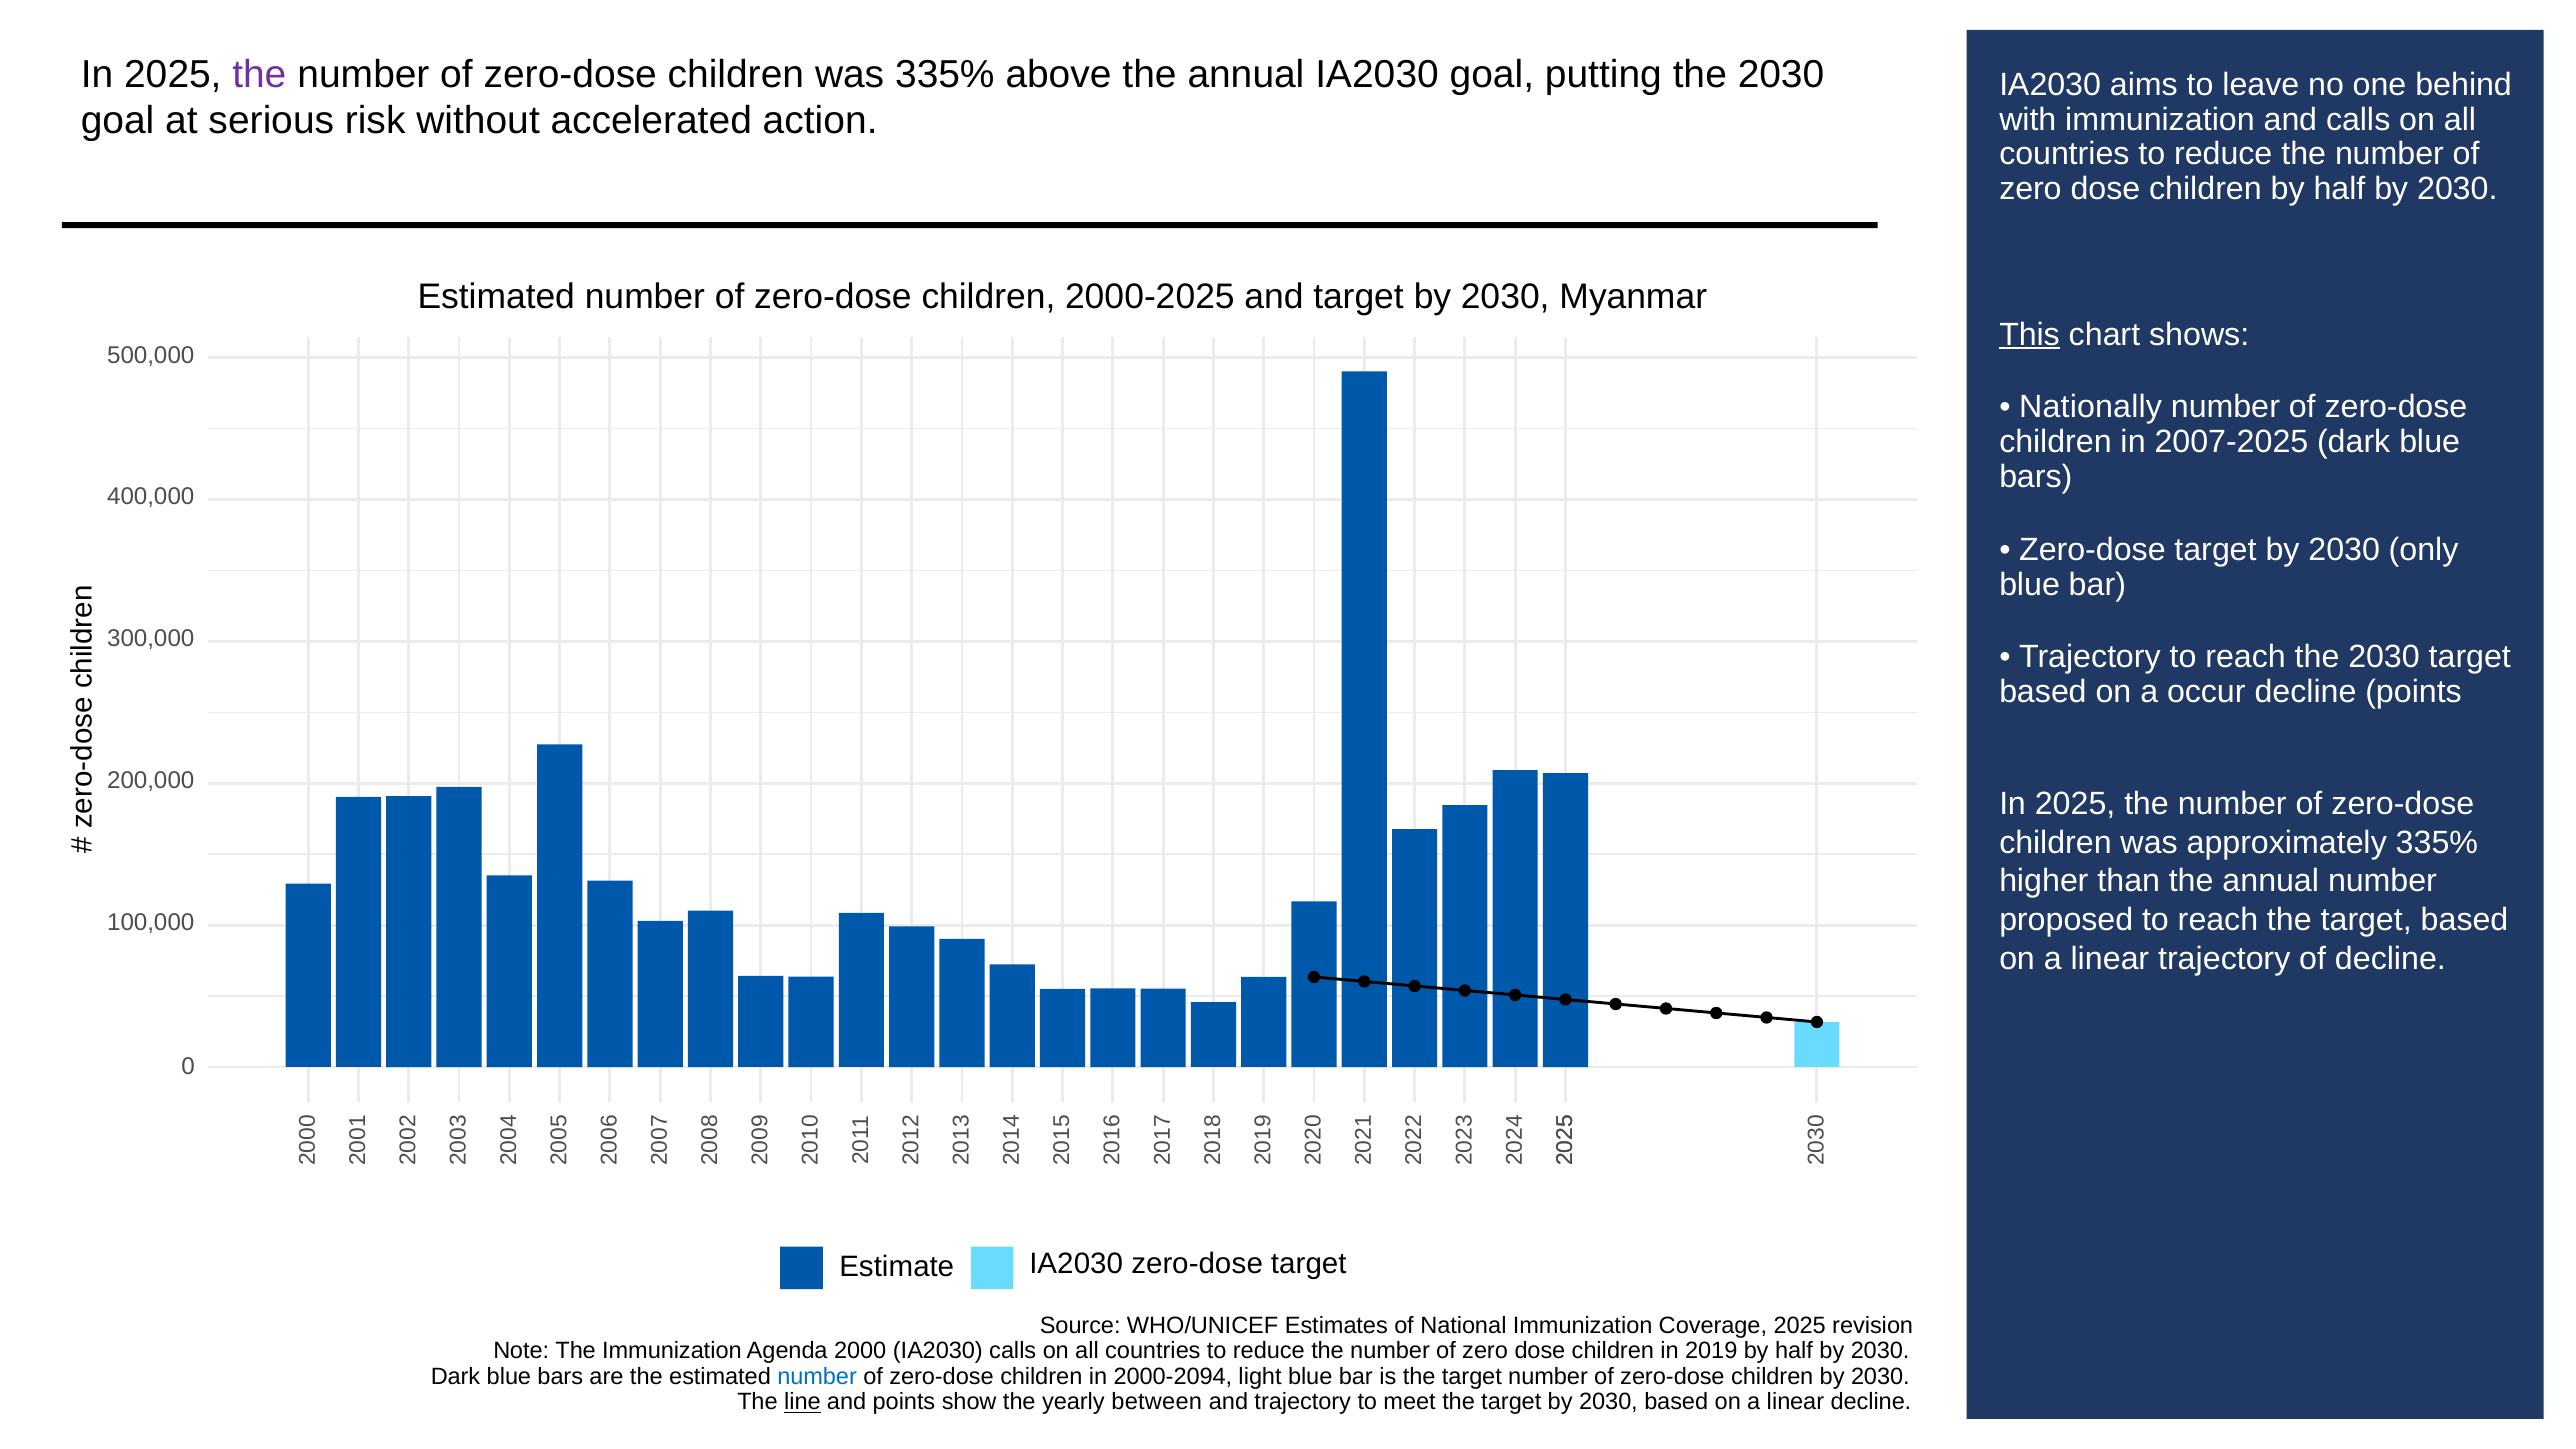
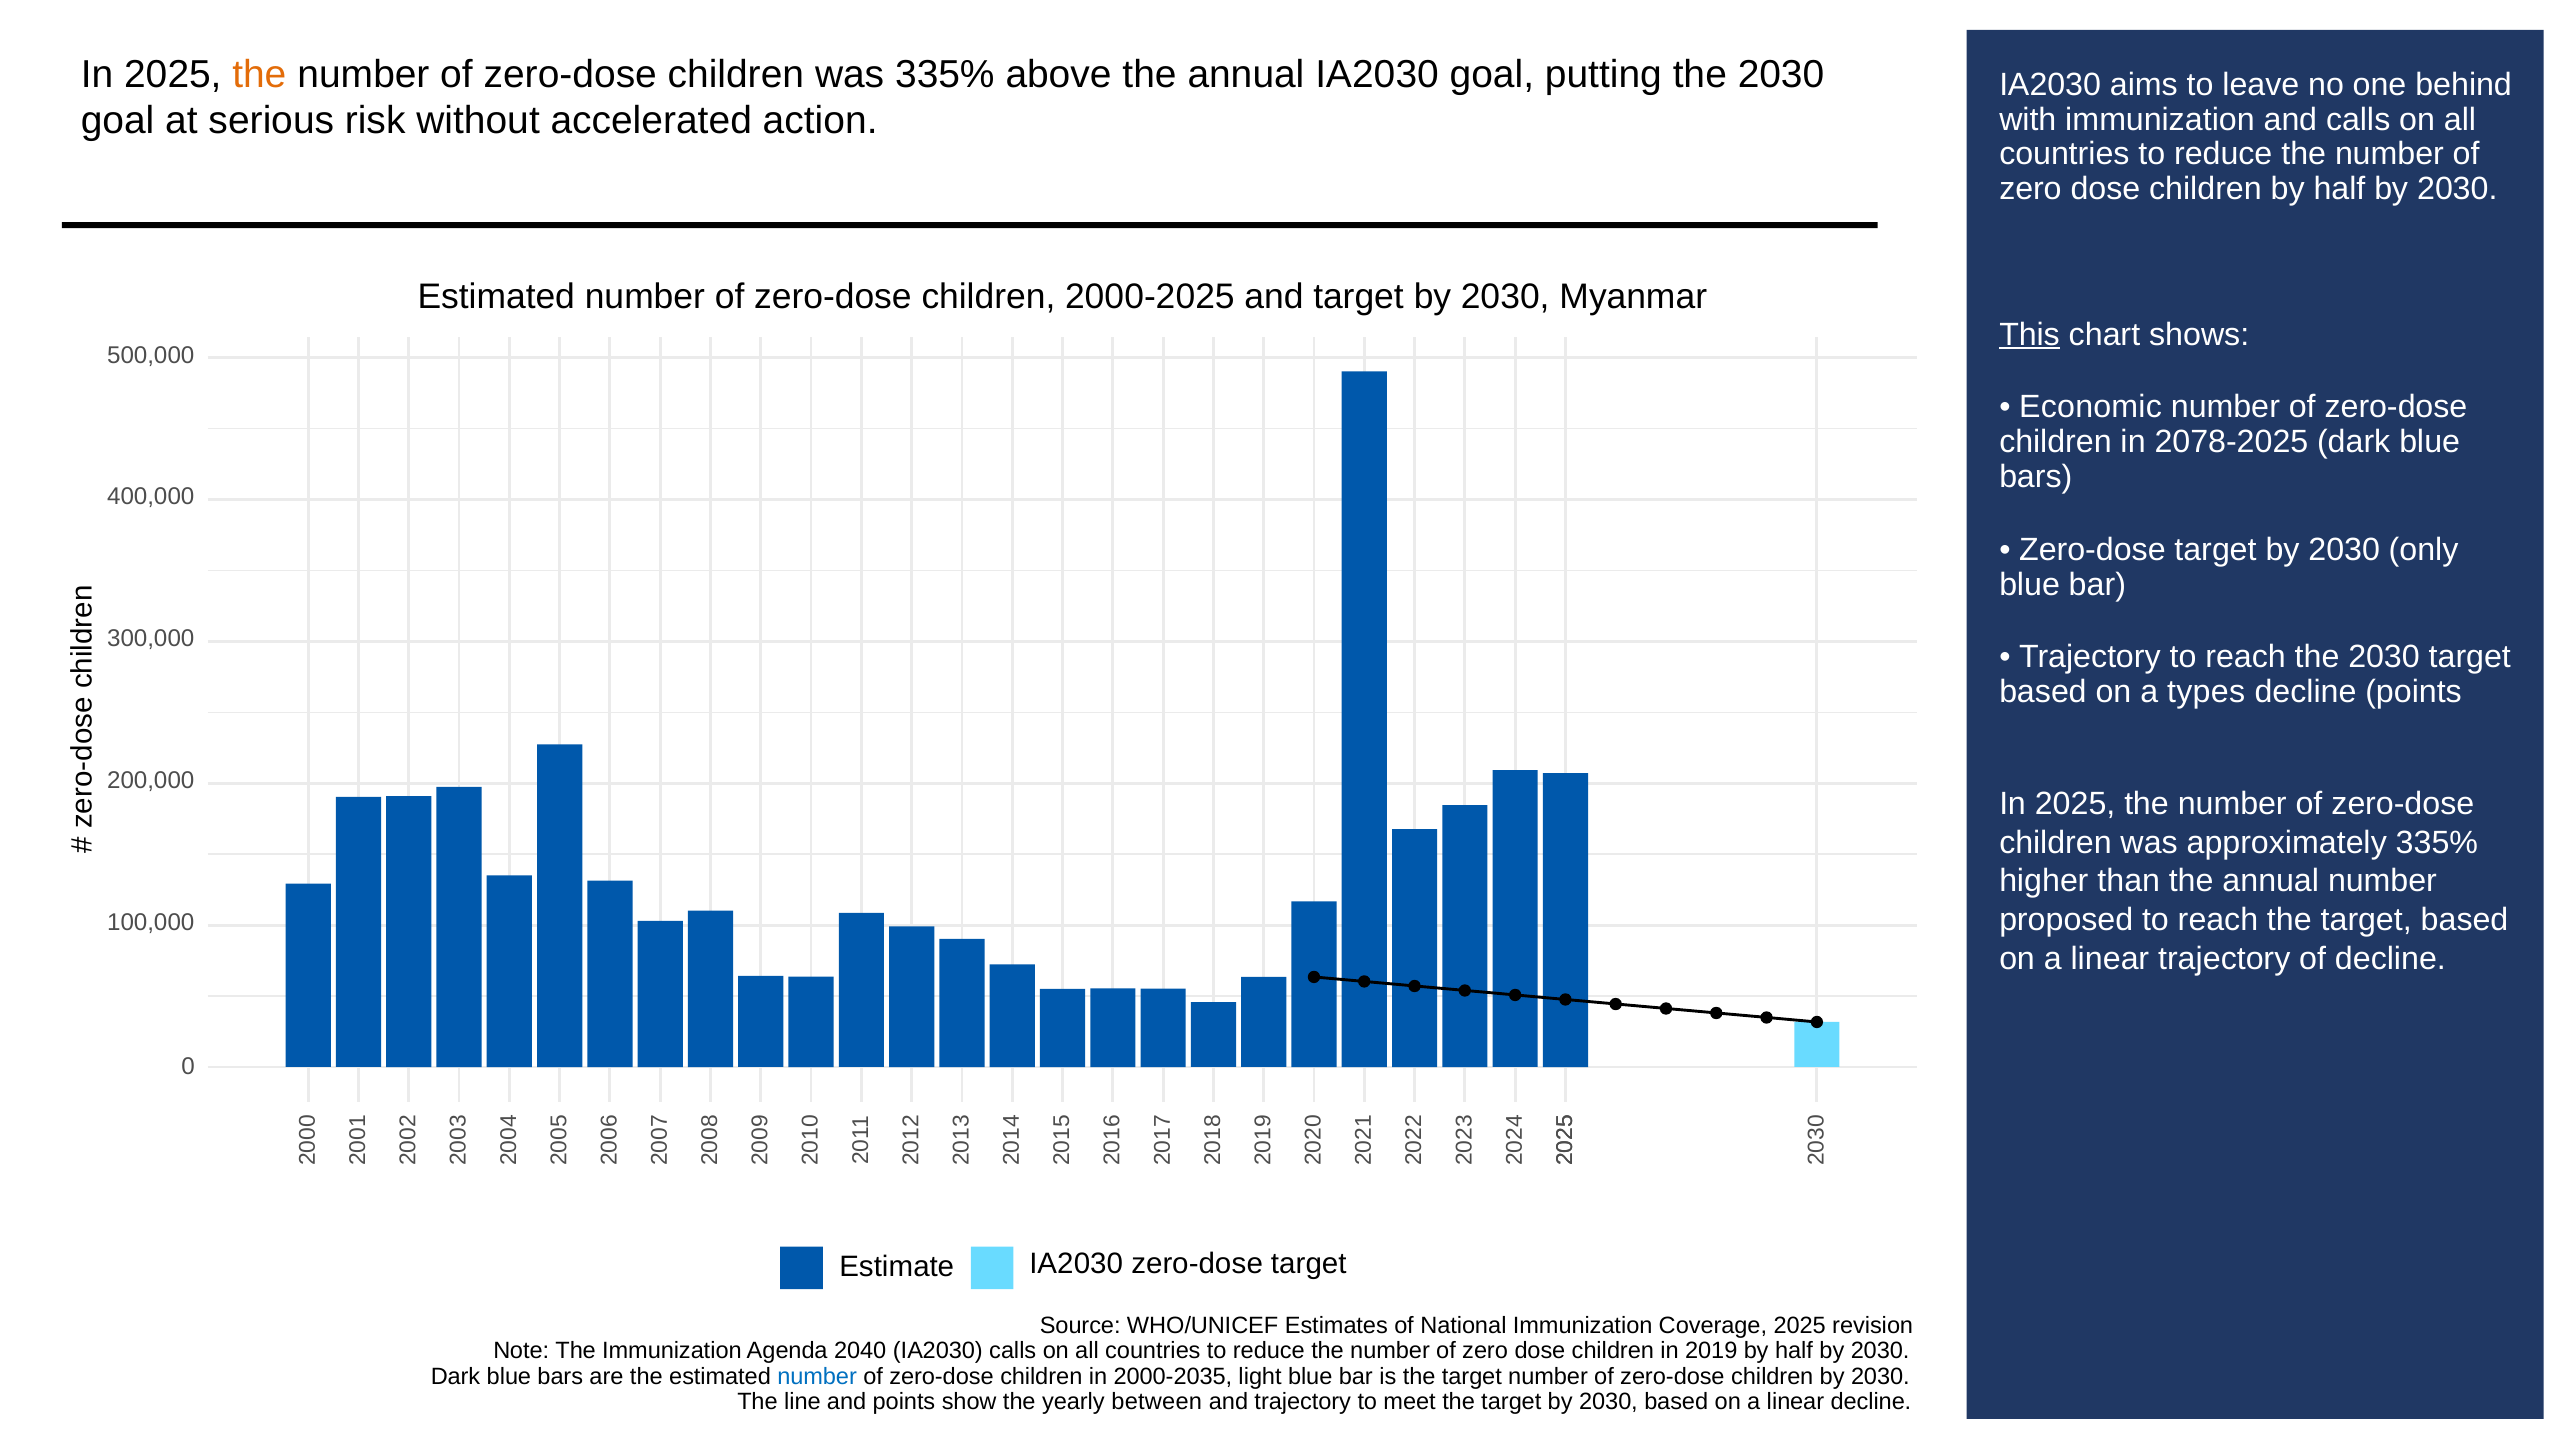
the at (259, 74) colour: purple -> orange
Nationally: Nationally -> Economic
2007-2025: 2007-2025 -> 2078-2025
occur: occur -> types
2000: 2000 -> 2040
2000-2094: 2000-2094 -> 2000-2035
line underline: present -> none
